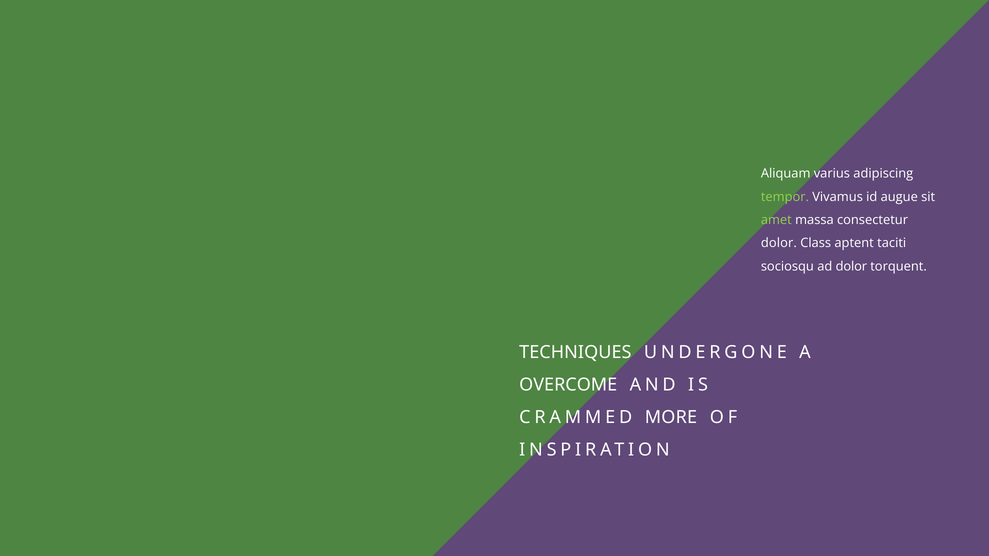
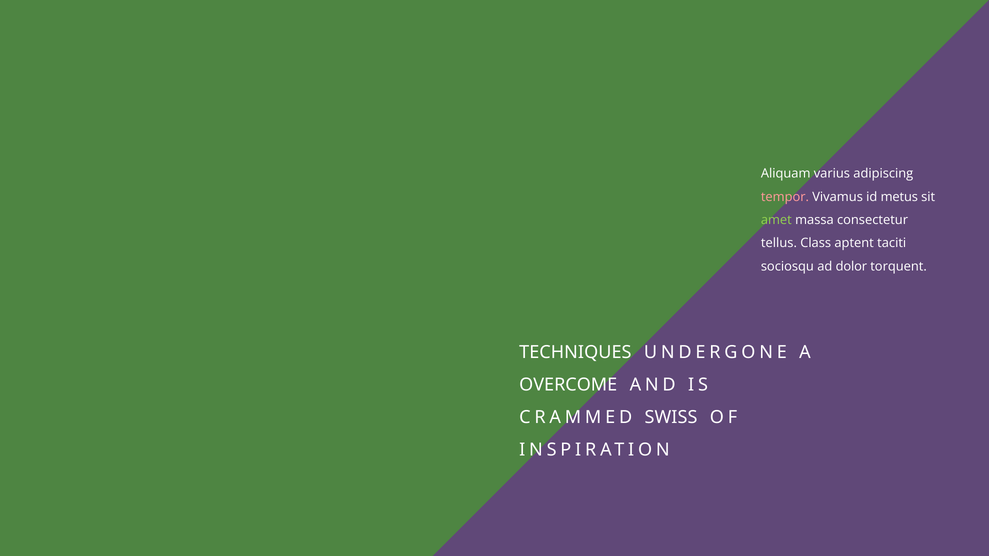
tempor colour: light green -> pink
augue: augue -> metus
dolor at (779, 243): dolor -> tellus
MORE: MORE -> SWISS
